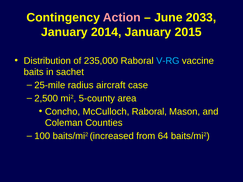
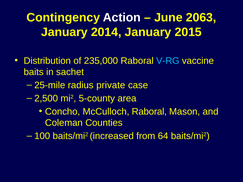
Action colour: pink -> white
2033: 2033 -> 2063
aircraft: aircraft -> private
